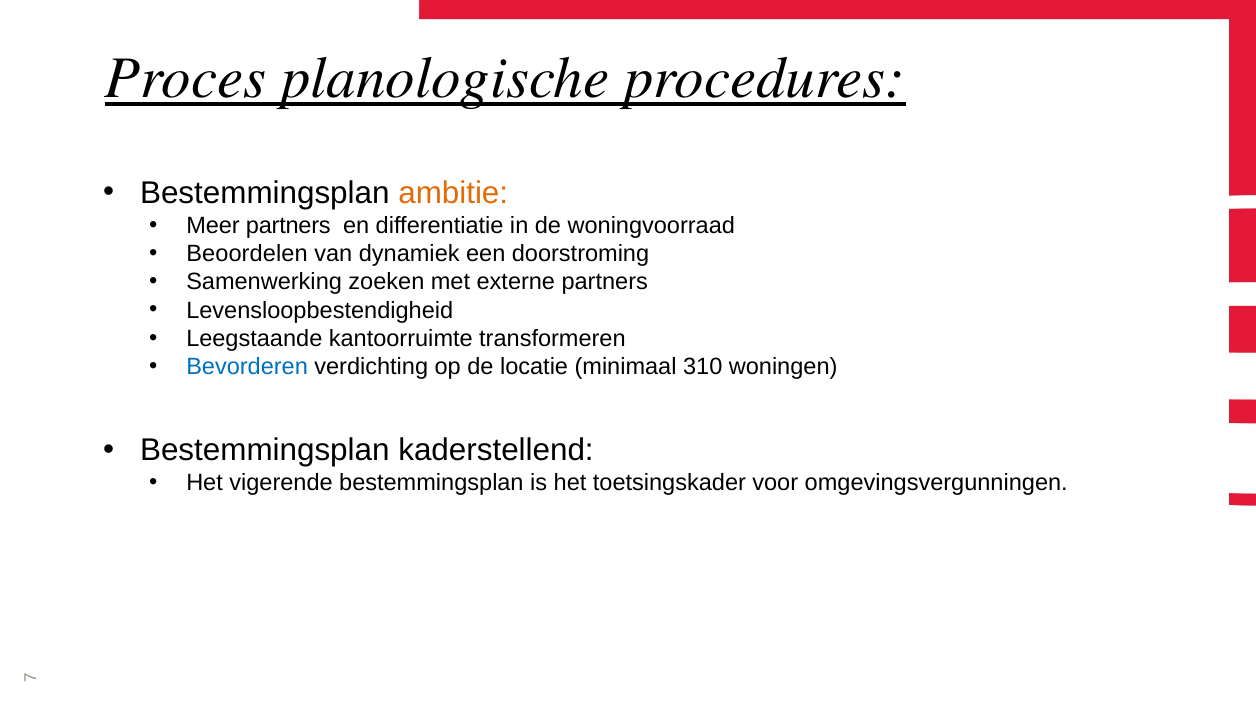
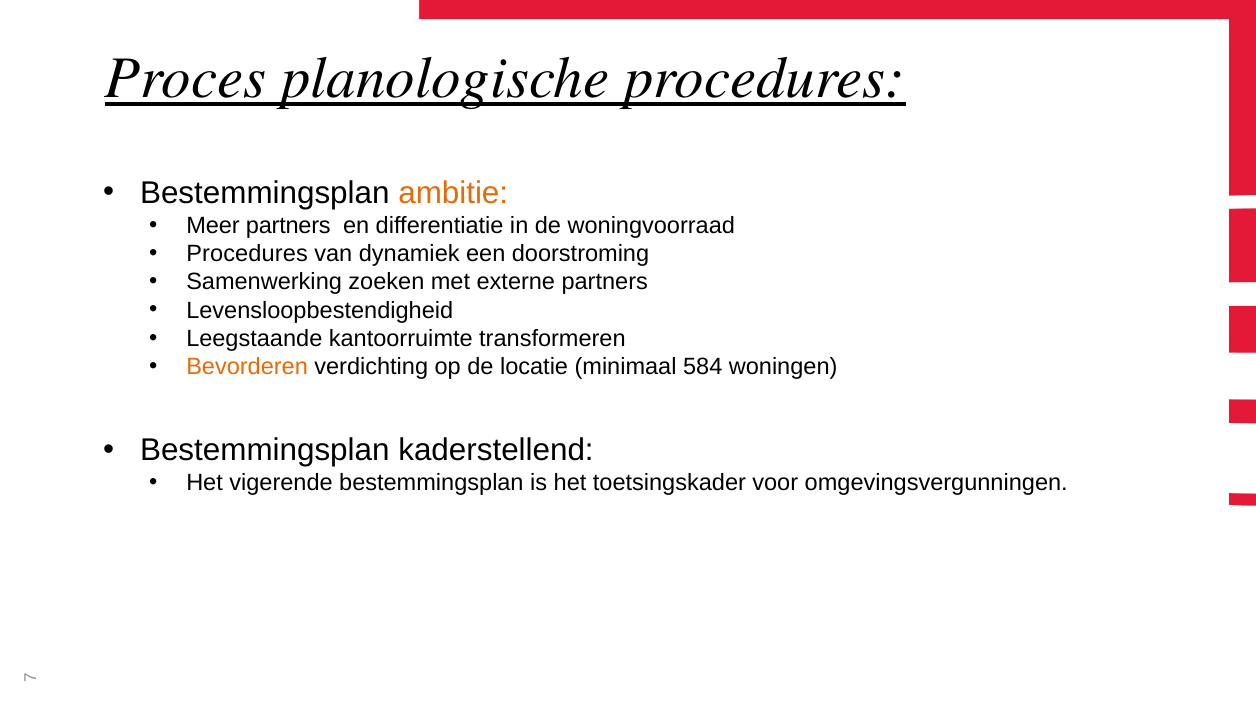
Beoordelen at (247, 254): Beoordelen -> Procedures
Bevorderen colour: blue -> orange
310: 310 -> 584
